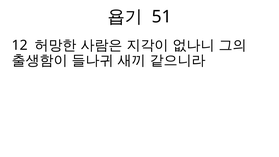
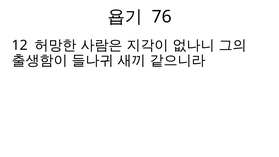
51: 51 -> 76
